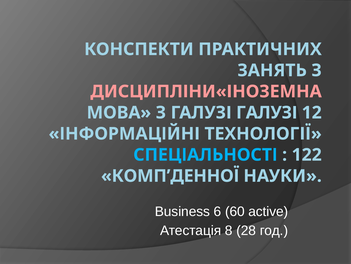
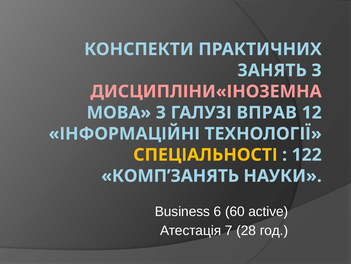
ГАЛУЗІ ГАЛУЗІ: ГАЛУЗІ -> ВПРАВ
СПЕЦІАЛЬНОСТІ colour: light blue -> yellow
КОМП’ДЕННОЇ: КОМП’ДЕННОЇ -> КОМП’ЗАНЯТЬ
8: 8 -> 7
